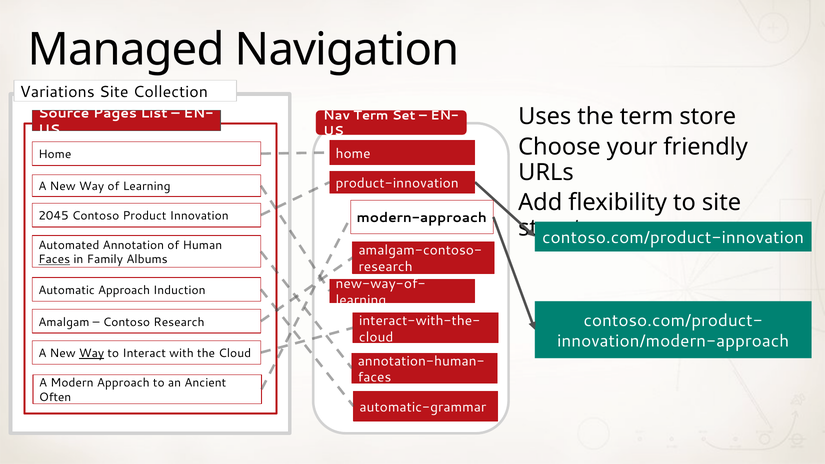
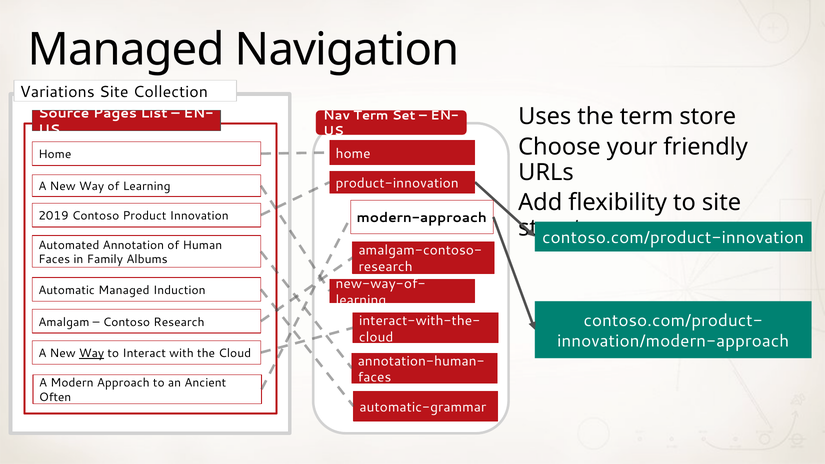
2045: 2045 -> 2019
Faces at (54, 260) underline: present -> none
Automatic Approach: Approach -> Managed
